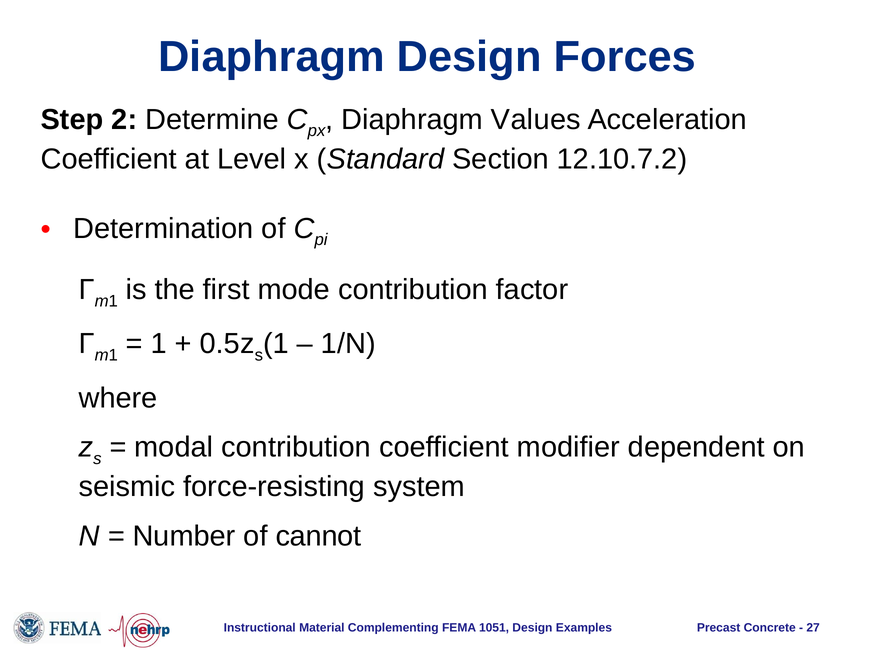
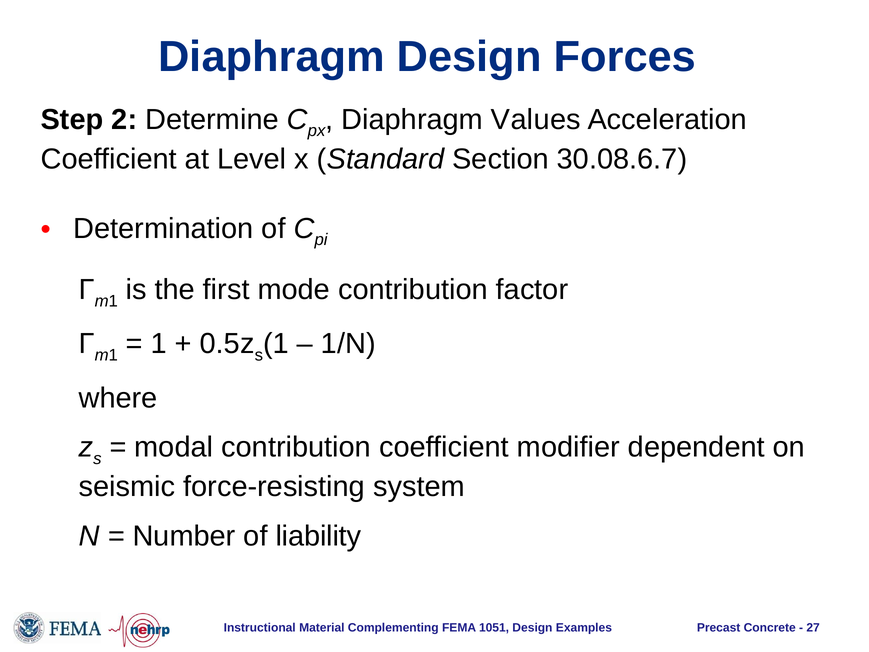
12.10.7.2: 12.10.7.2 -> 30.08.6.7
cannot: cannot -> liability
